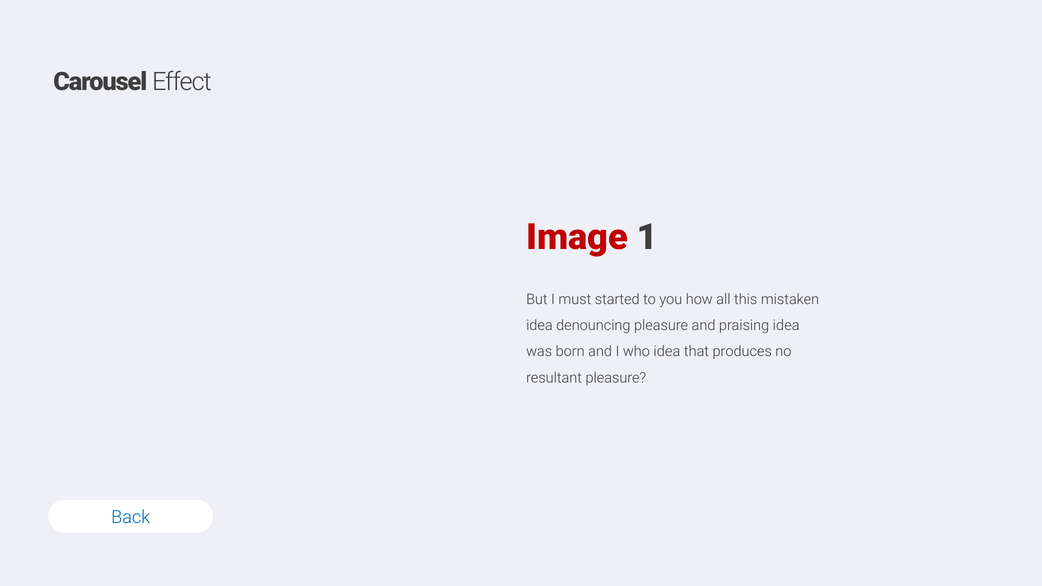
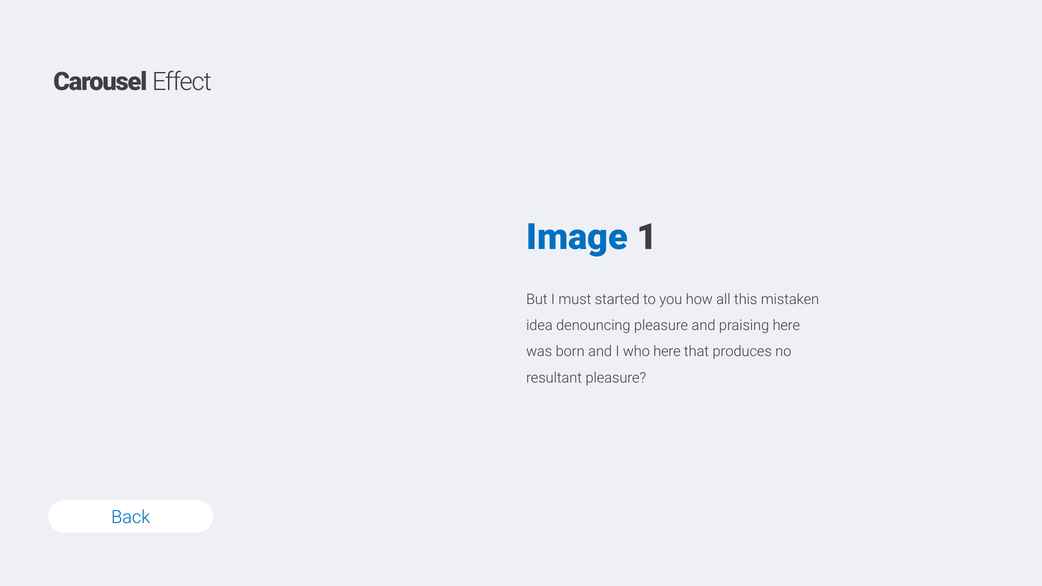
Image colour: red -> blue
praising idea: idea -> here
who idea: idea -> here
